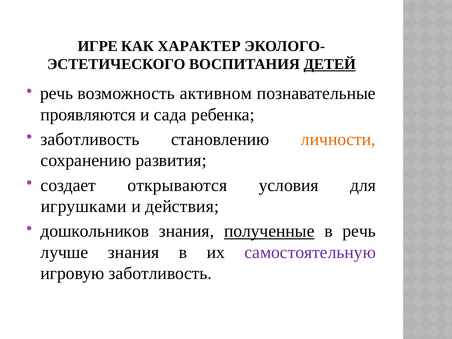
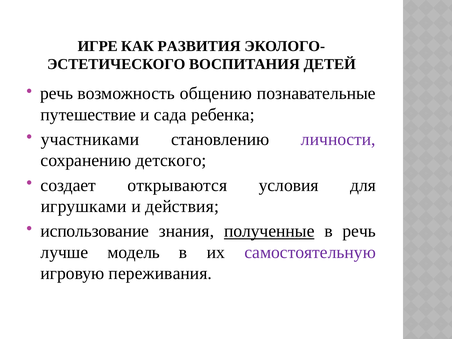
ХАРАКТЕР: ХАРАКТЕР -> РАЗВИТИЯ
ДЕТЕЙ underline: present -> none
активном: активном -> общению
проявляются: проявляются -> путешествие
заботливость at (90, 139): заботливость -> участниками
личности colour: orange -> purple
развития: развития -> детского
дошкольников: дошкольников -> использование
лучше знания: знания -> модель
игровую заботливость: заботливость -> переживания
